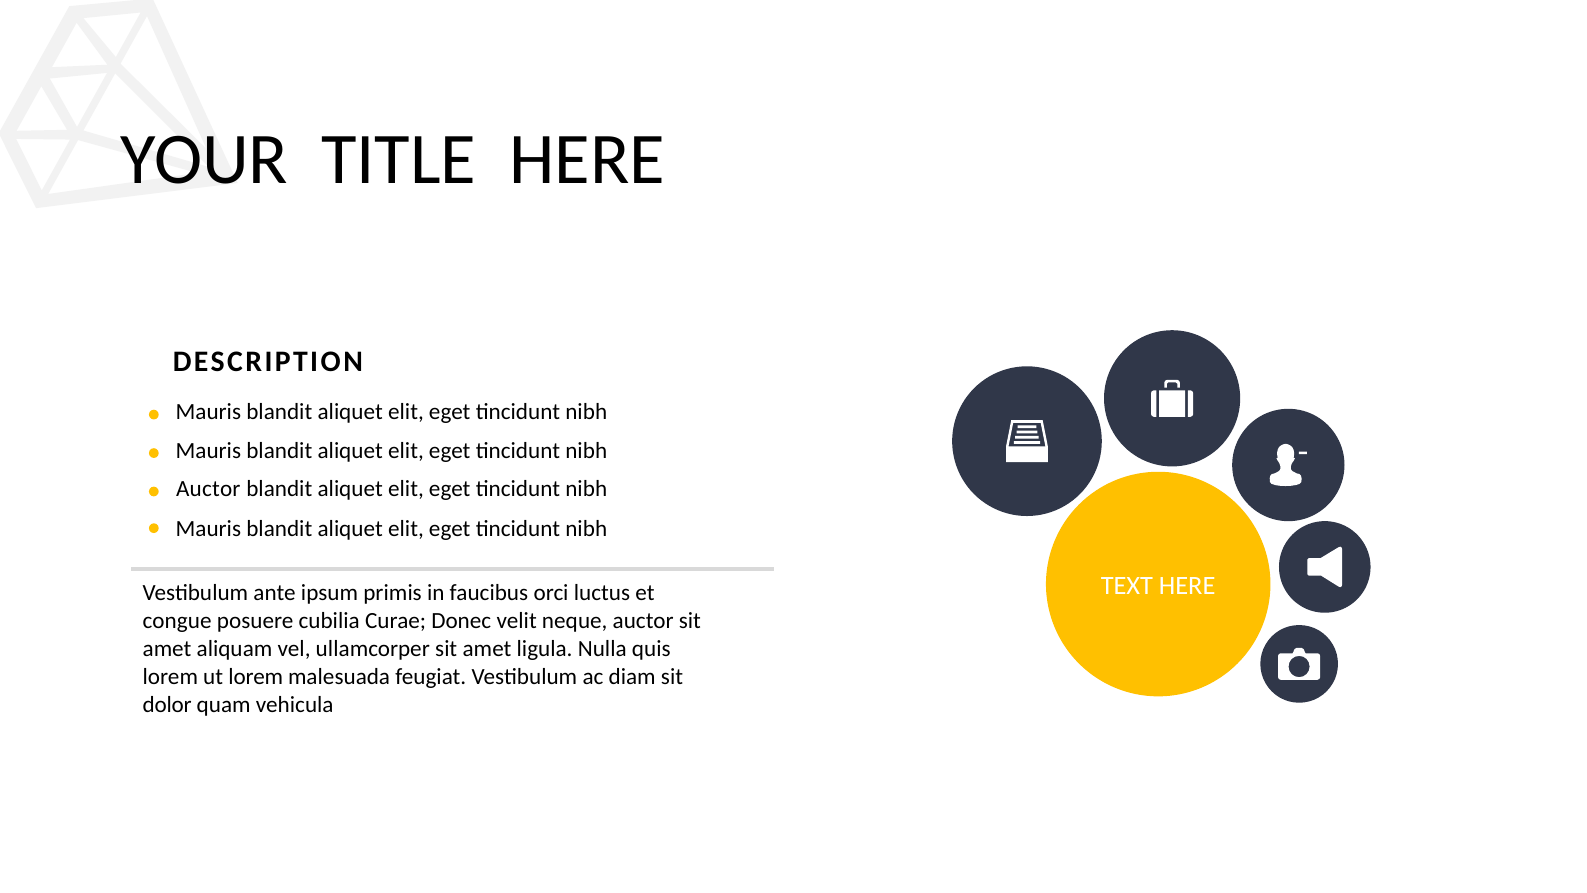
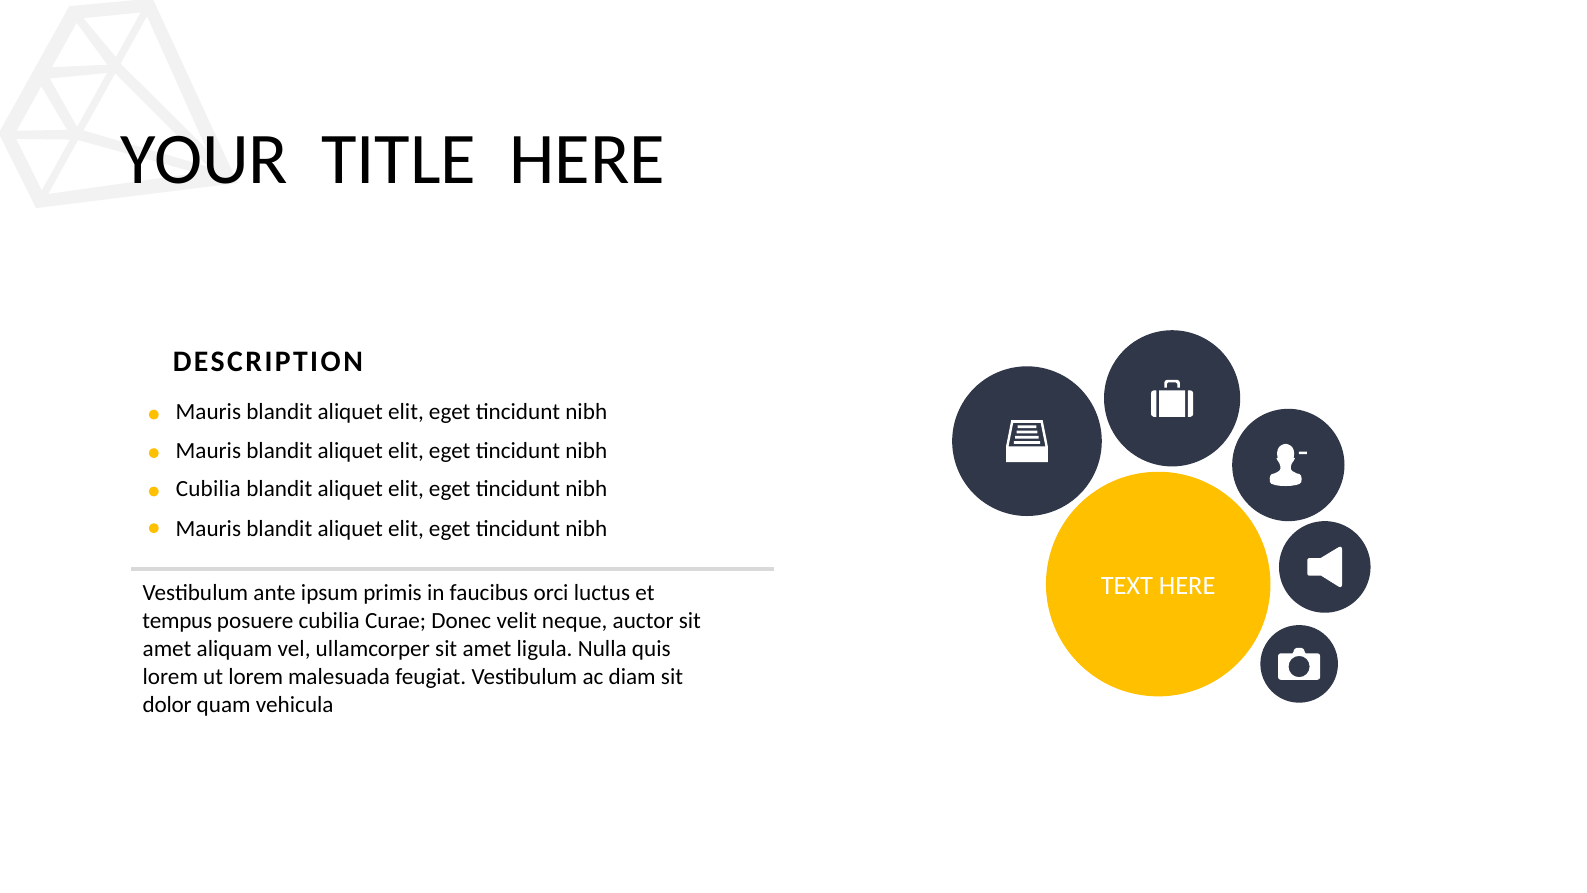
Auctor at (208, 489): Auctor -> Cubilia
congue: congue -> tempus
